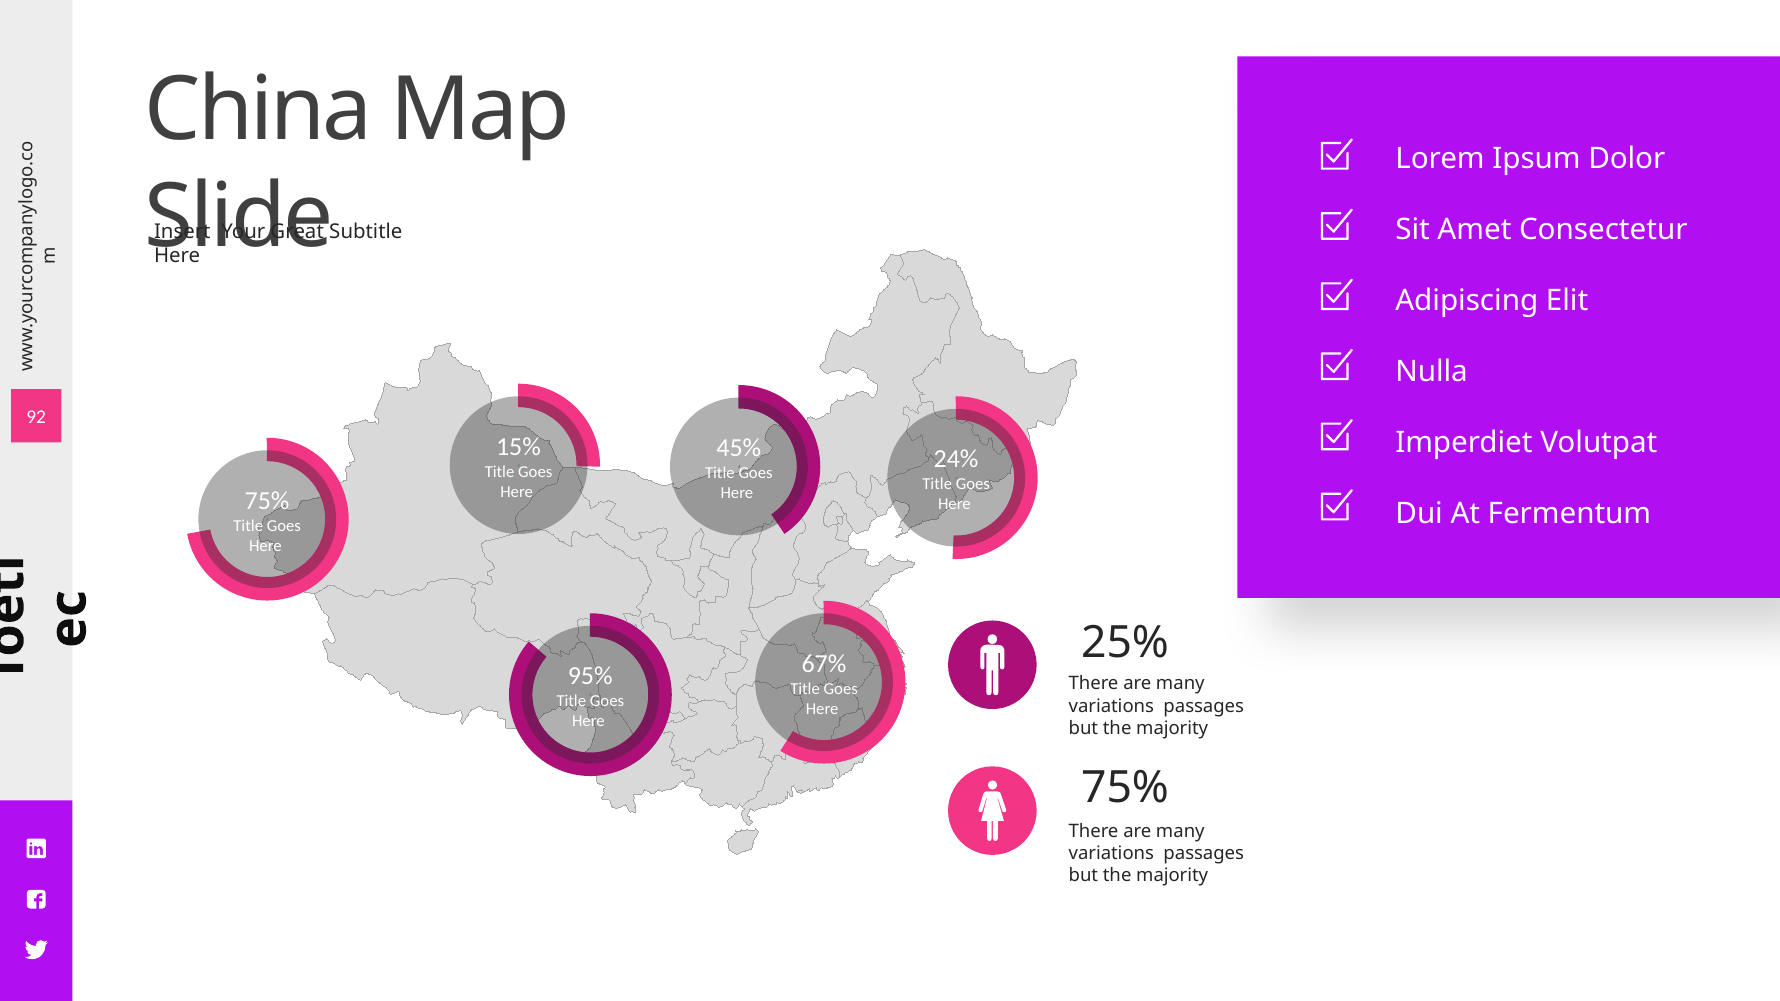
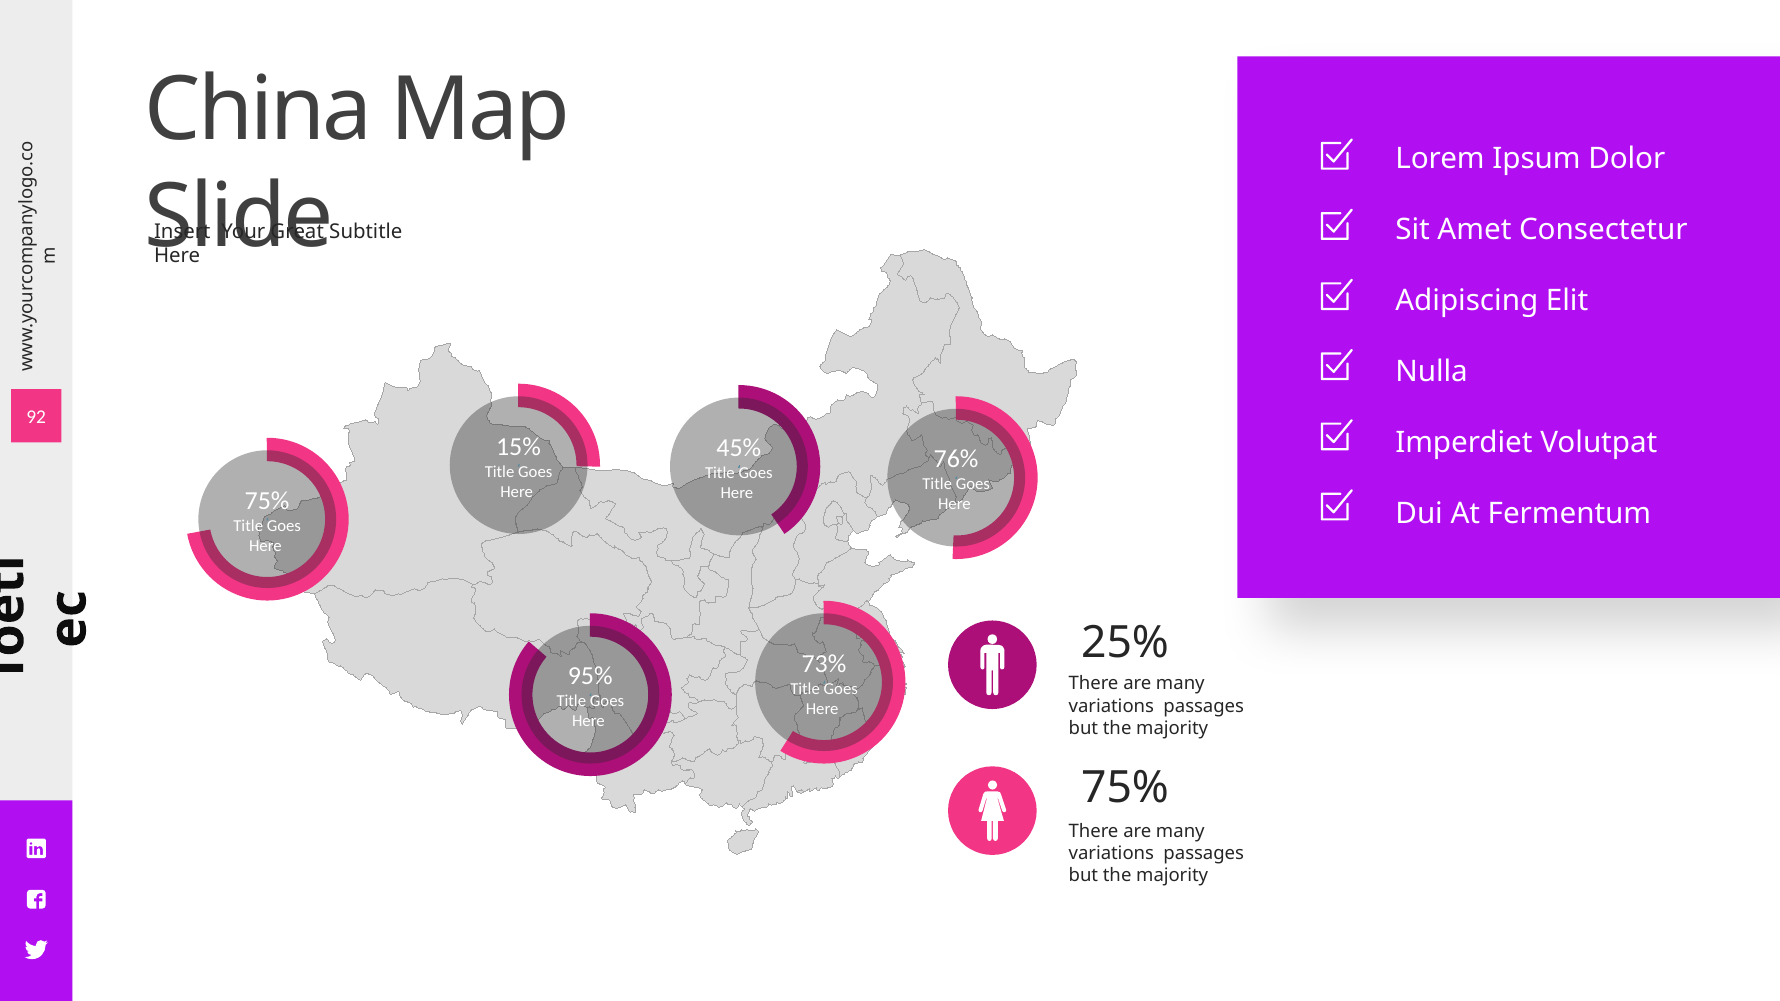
24%: 24% -> 76%
67%: 67% -> 73%
